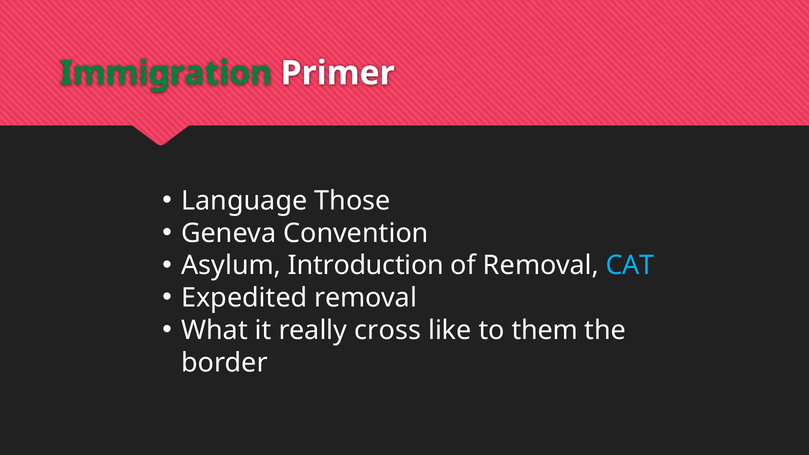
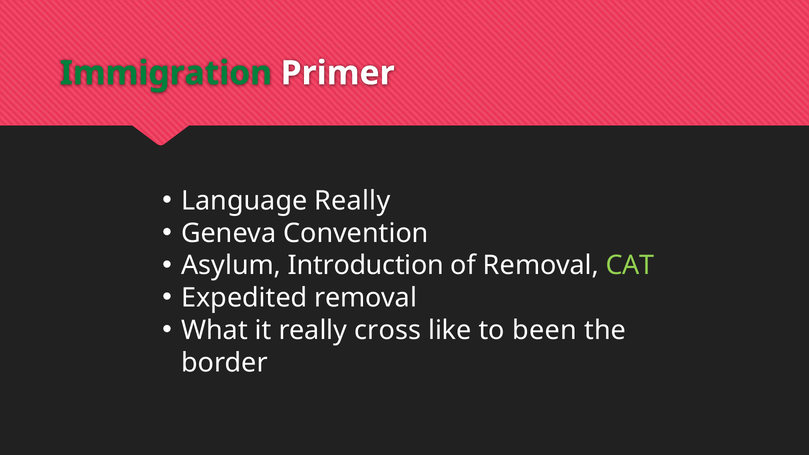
Language Those: Those -> Really
CAT colour: light blue -> light green
them: them -> been
